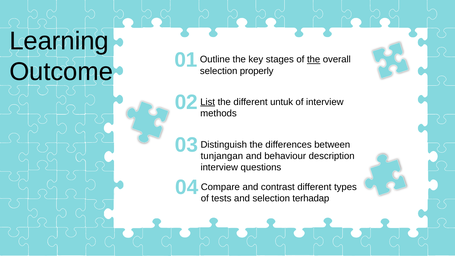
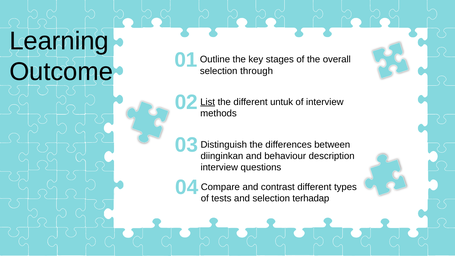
the at (314, 60) underline: present -> none
properly: properly -> through
tunjangan: tunjangan -> diinginkan
